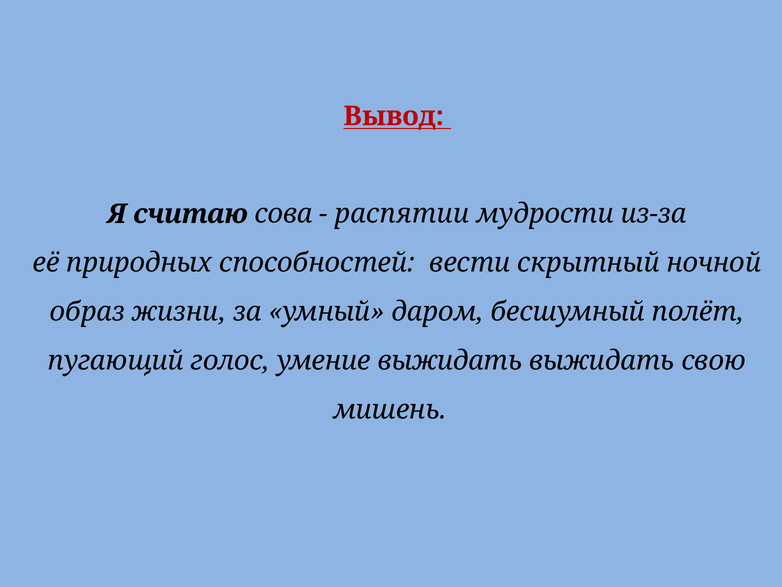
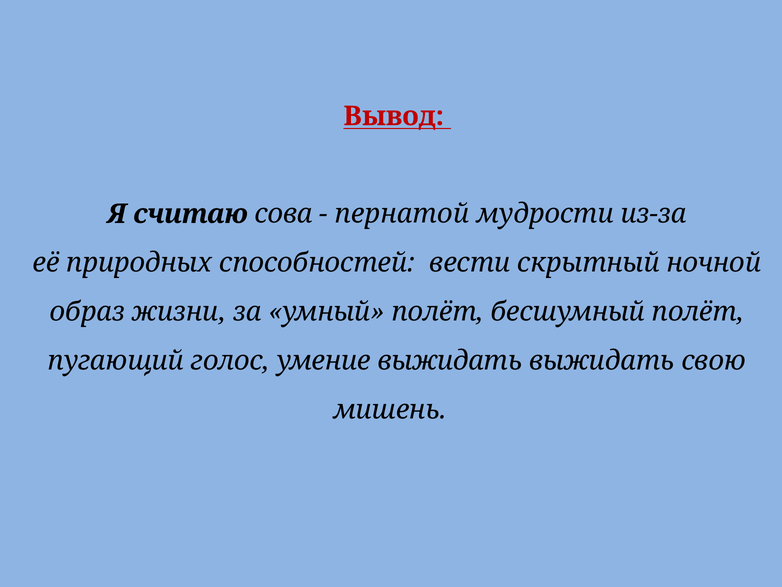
распятии: распятии -> пернатой
умный даром: даром -> полёт
